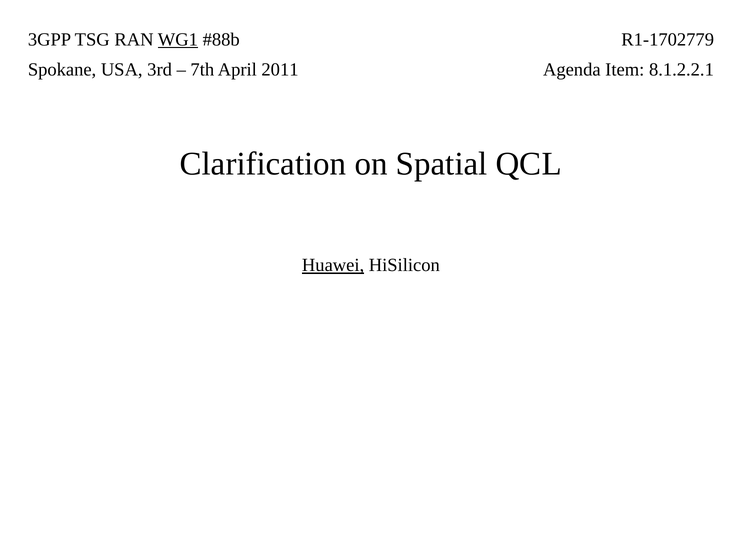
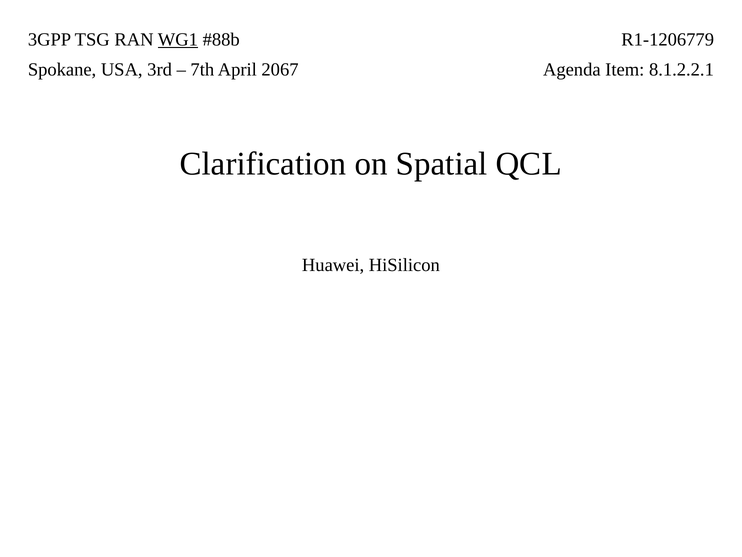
R1-1702779: R1-1702779 -> R1-1206779
2011: 2011 -> 2067
Huawei underline: present -> none
